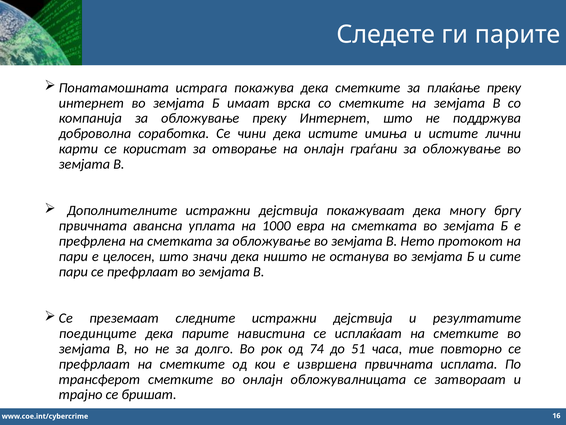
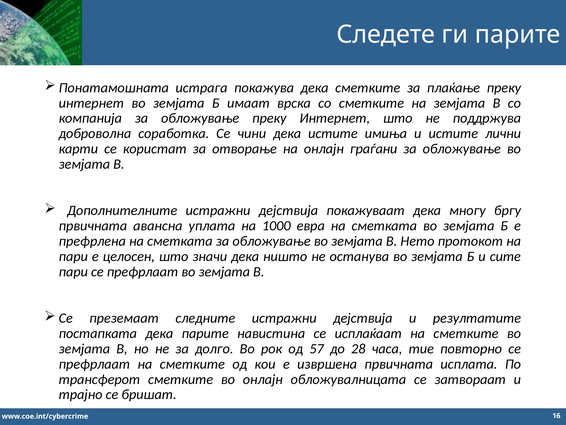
поединците: поединците -> постапката
74: 74 -> 57
51: 51 -> 28
